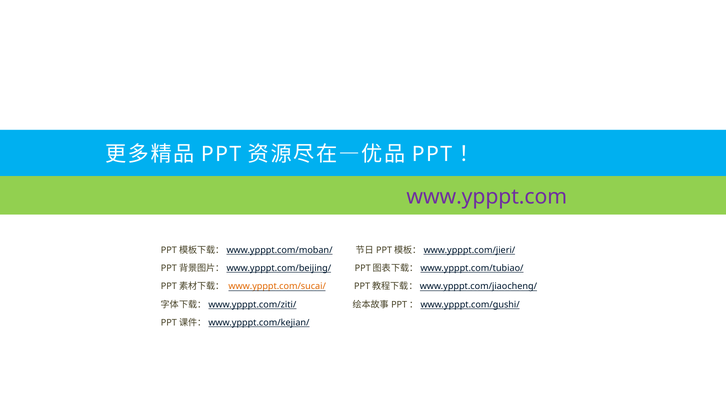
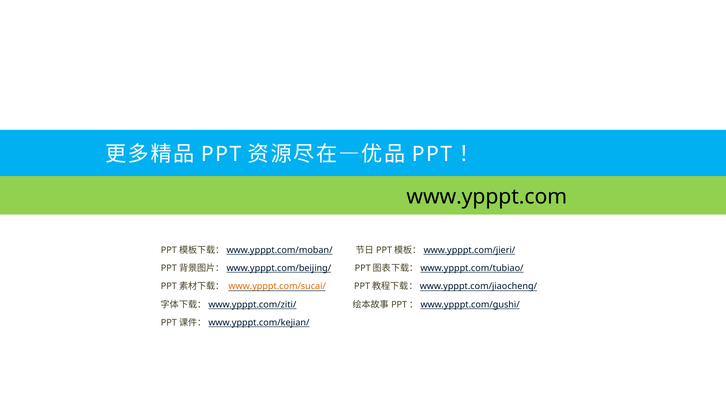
www.ypppt.com colour: purple -> black
